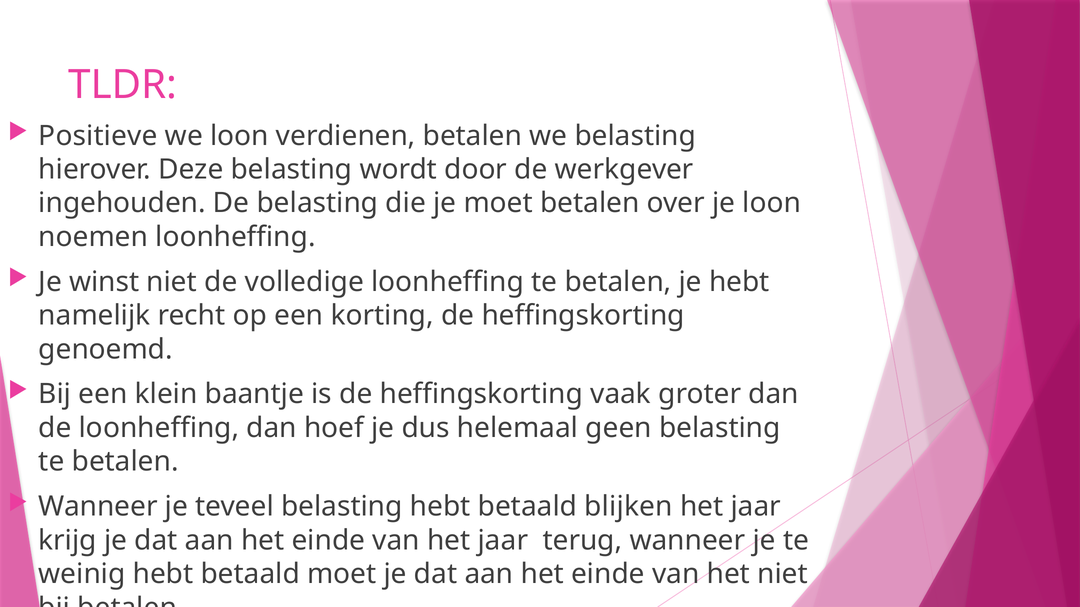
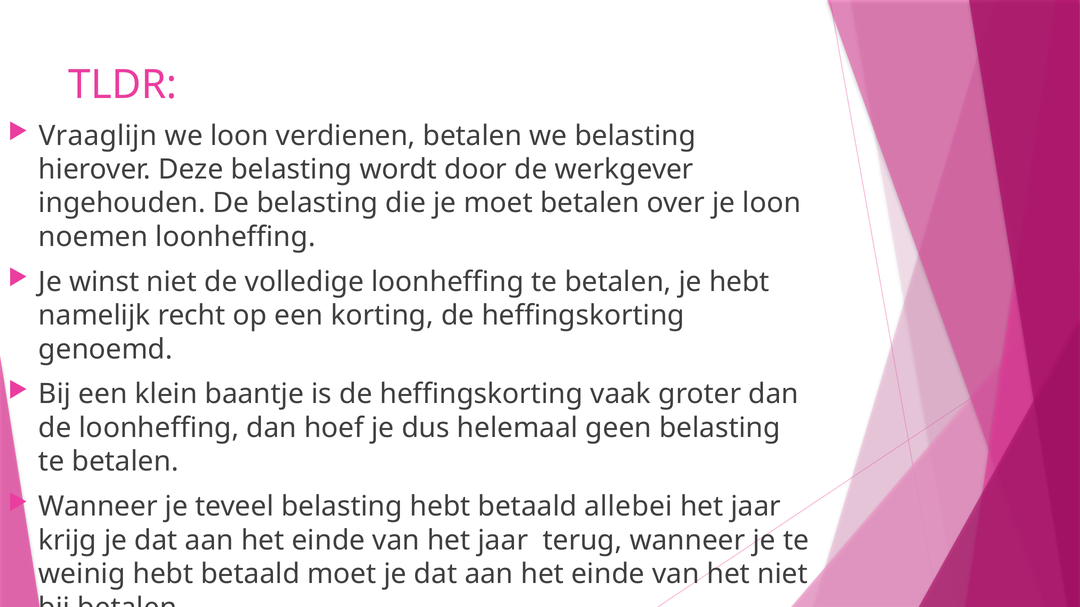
Positieve: Positieve -> Vraaglijn
blijken: blijken -> allebei
